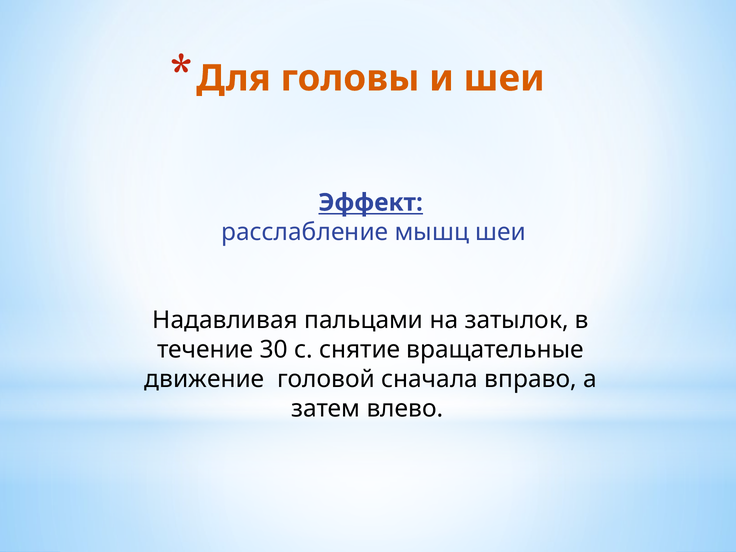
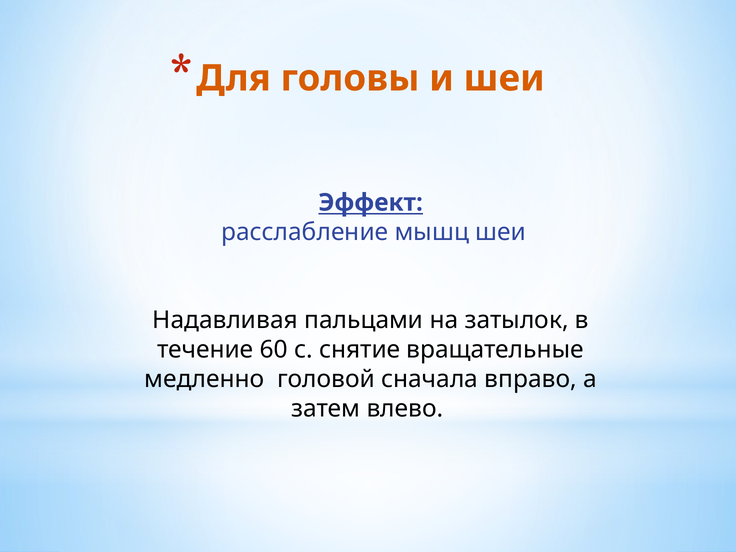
30: 30 -> 60
движение: движение -> медленно
